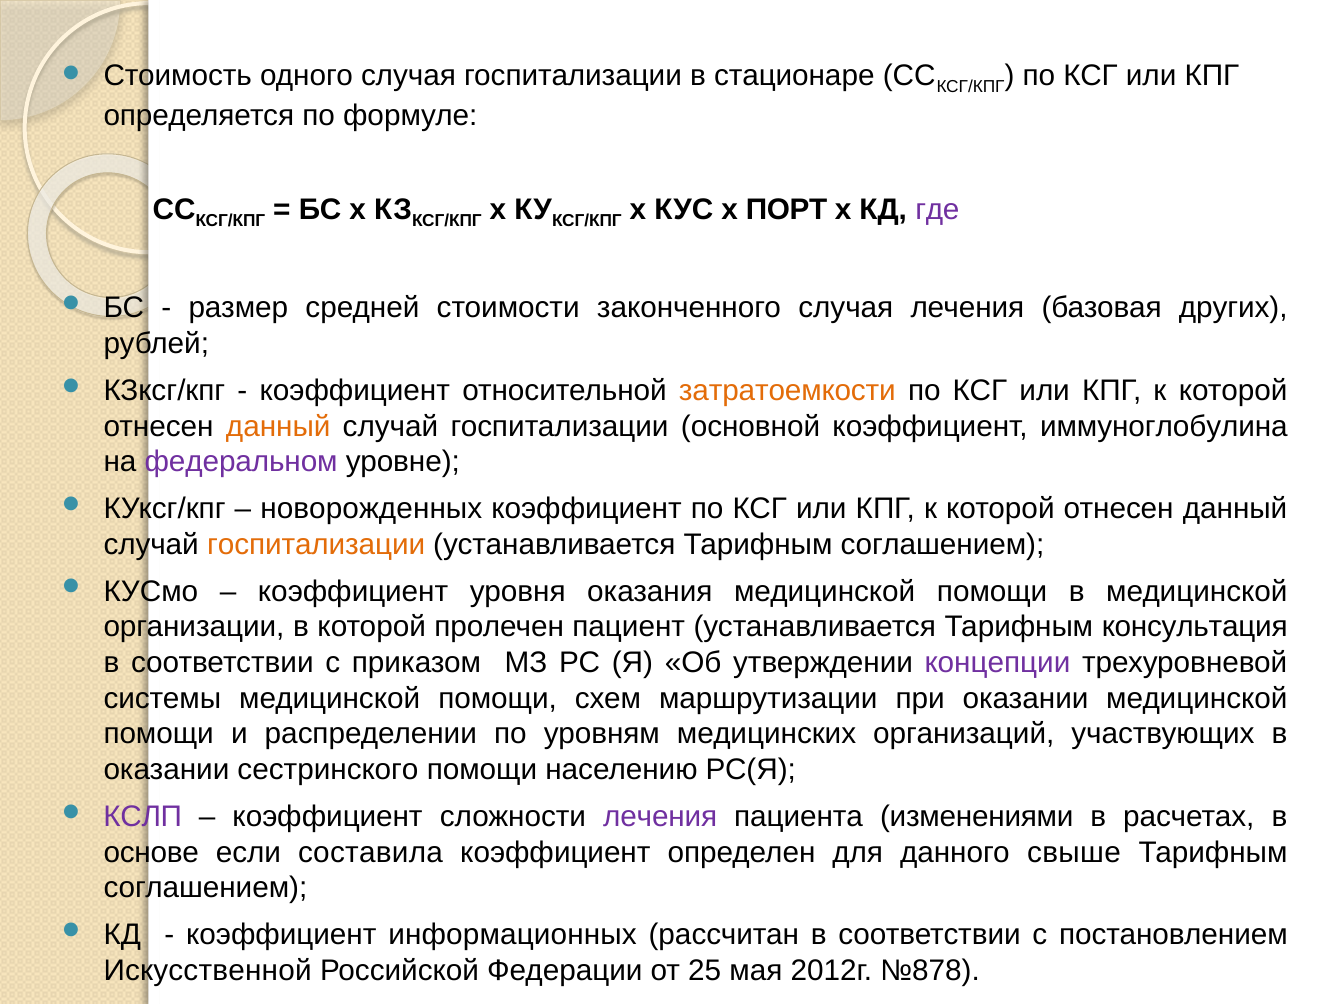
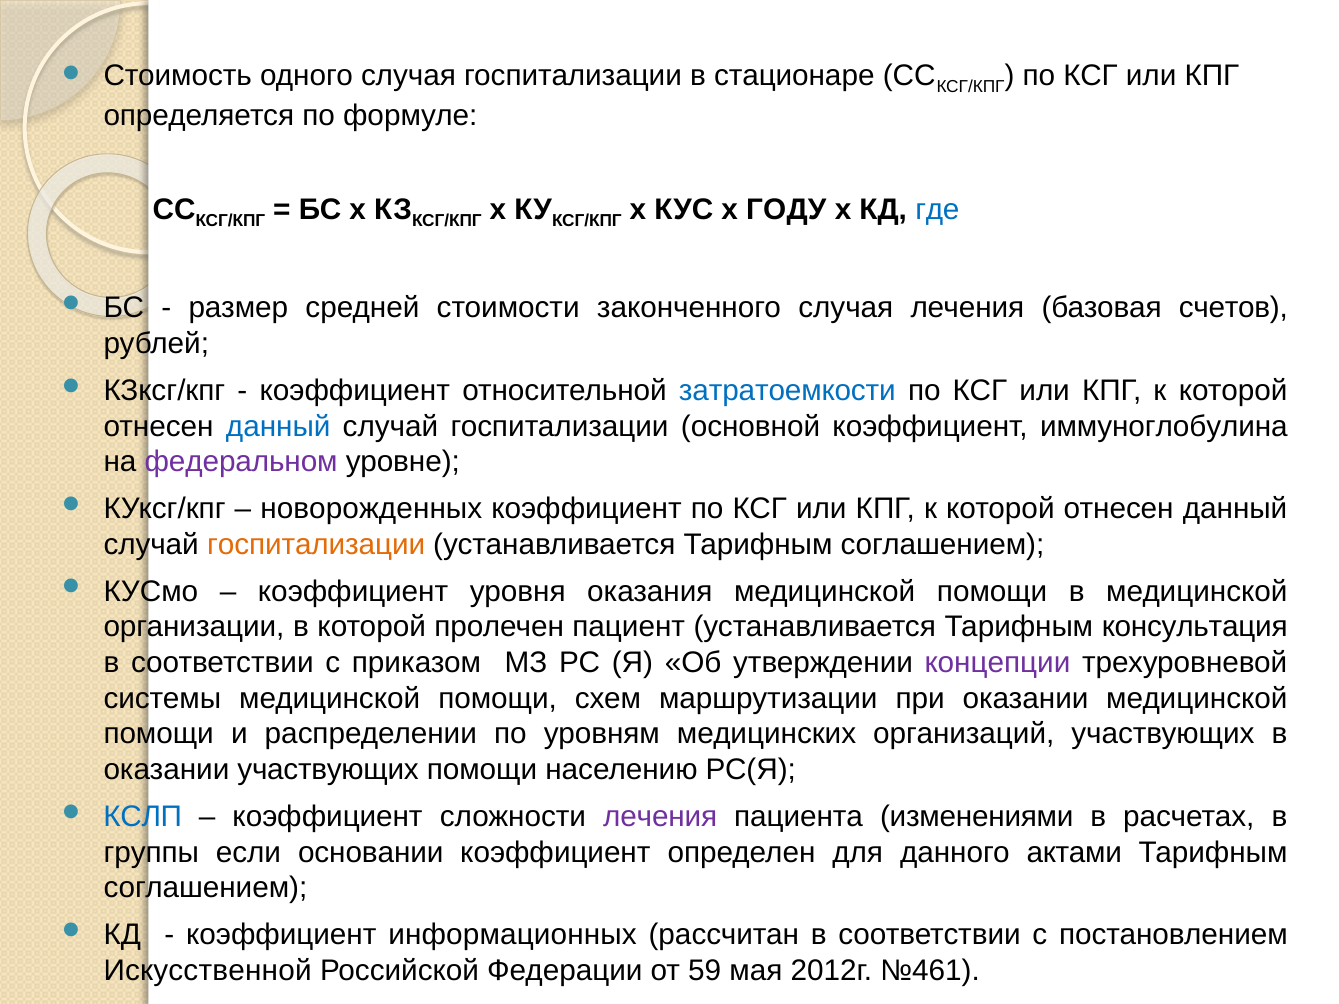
ПОРТ: ПОРТ -> ГОДУ
где colour: purple -> blue
других: других -> счетов
затратоемкости colour: orange -> blue
данный at (278, 426) colour: orange -> blue
оказании сестринского: сестринского -> участвующих
КСЛП colour: purple -> blue
основе: основе -> группы
составила: составила -> основании
свыше: свыше -> актами
25: 25 -> 59
№878: №878 -> №461
